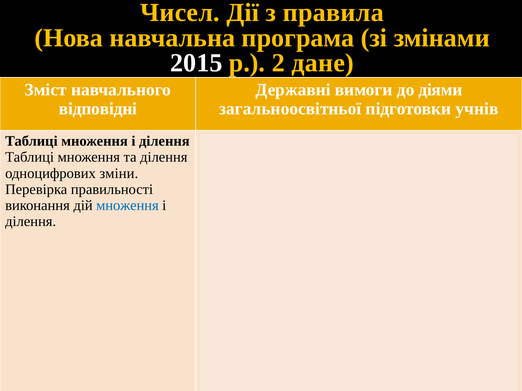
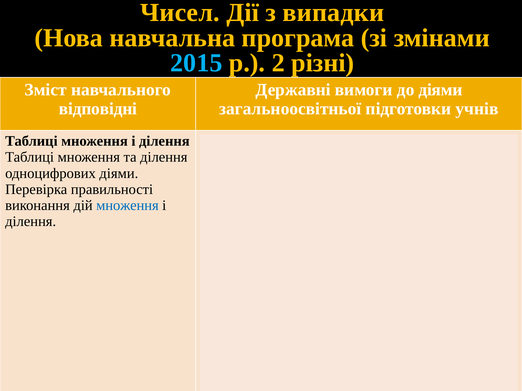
правила: правила -> випадки
2015 colour: white -> light blue
дане: дане -> різні
одноцифрових зміни: зміни -> діями
